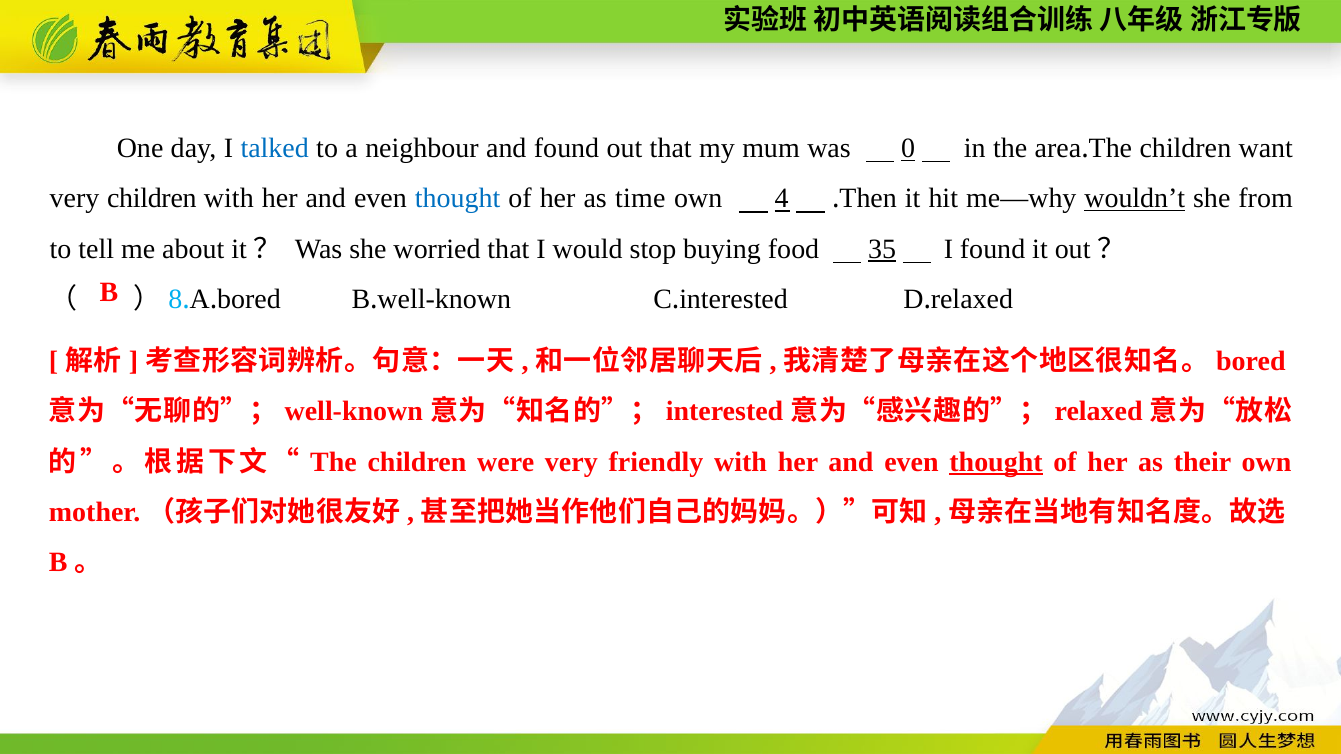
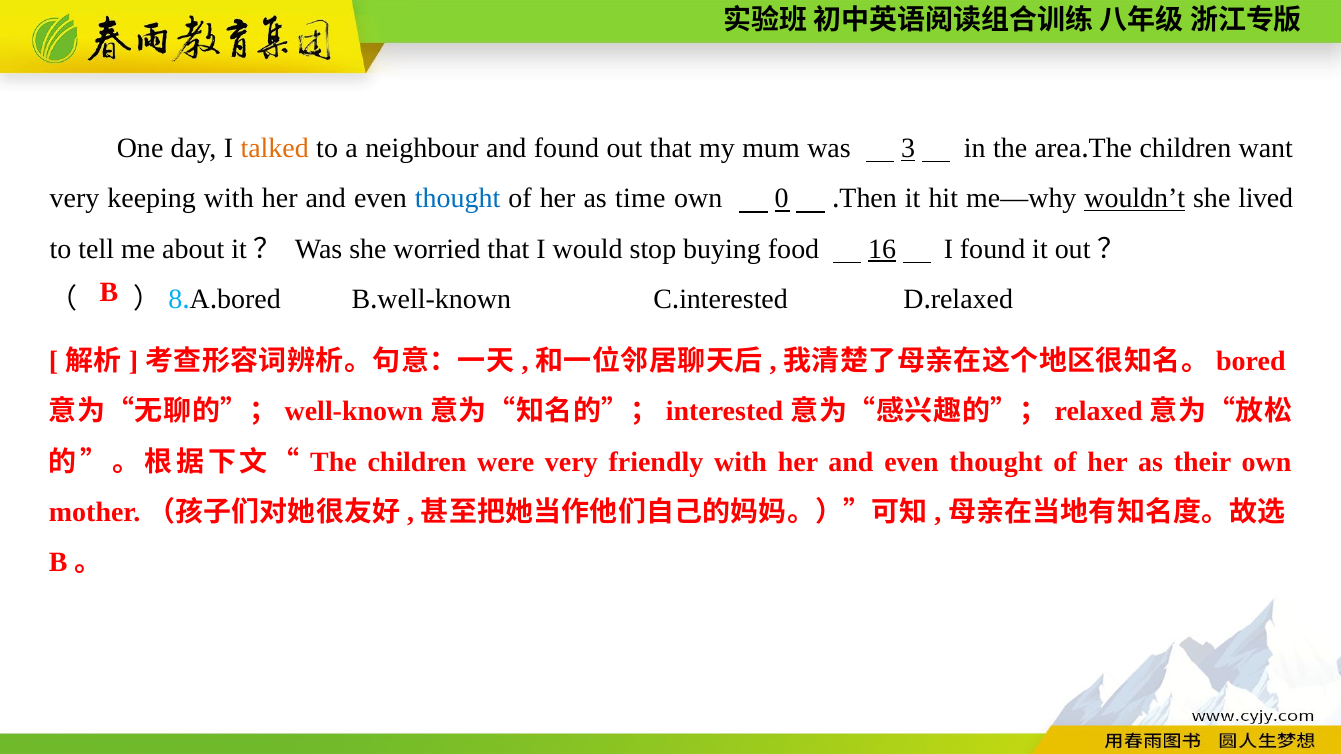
talked colour: blue -> orange
0: 0 -> 3
very children: children -> keeping
4: 4 -> 0
from: from -> lived
35: 35 -> 16
thought at (996, 462) underline: present -> none
